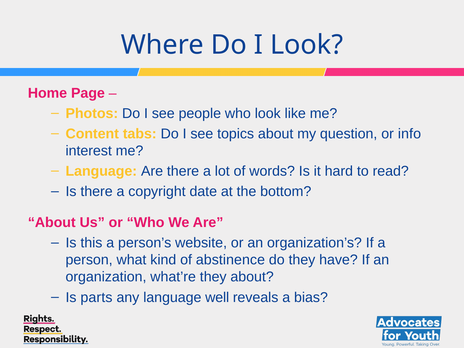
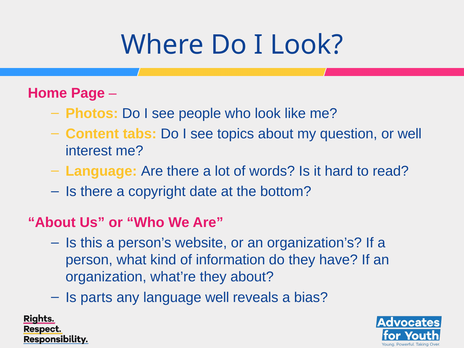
or info: info -> well
abstinence: abstinence -> information
